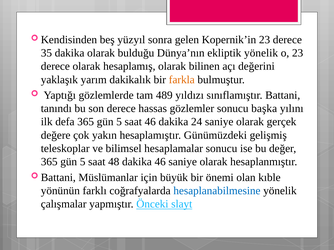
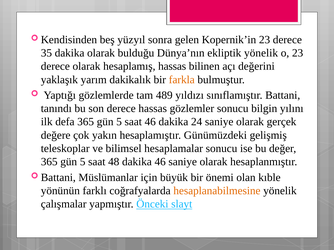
hesaplamış olarak: olarak -> hassas
başka: başka -> bilgin
hesaplanabilmesine colour: blue -> orange
